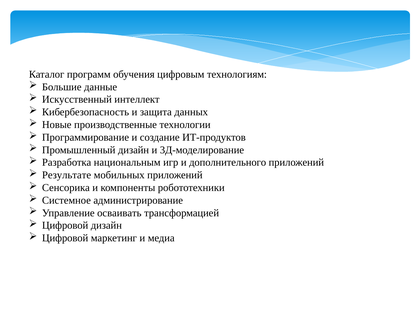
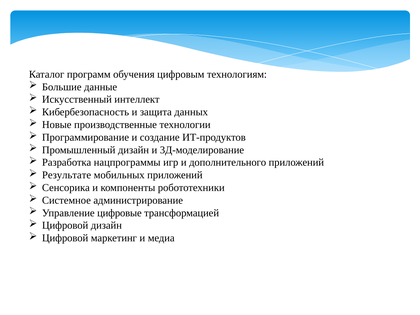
национальным: национальным -> нацпрограммы
осваивать: осваивать -> цифровые
